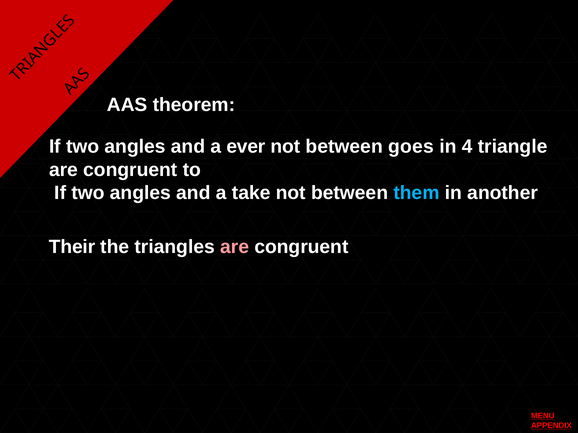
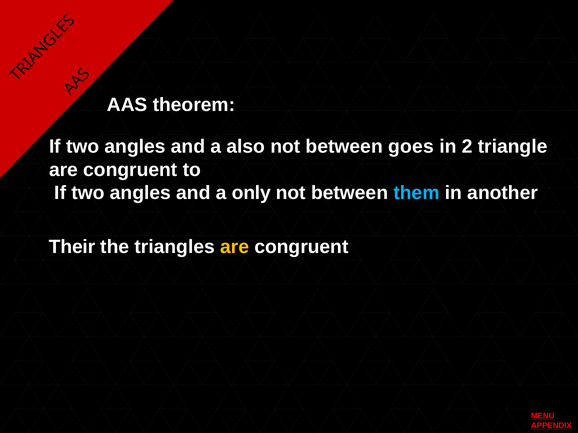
ever: ever -> also
4: 4 -> 2
take: take -> only
are at (235, 247) colour: pink -> yellow
